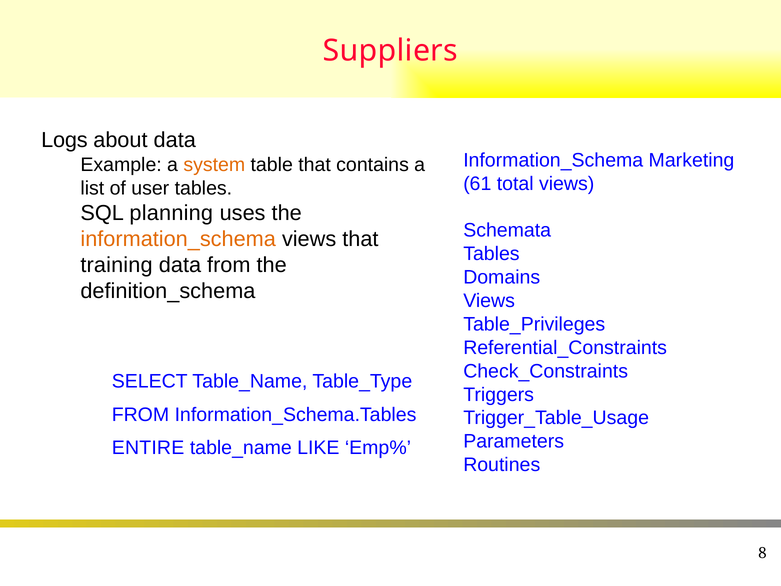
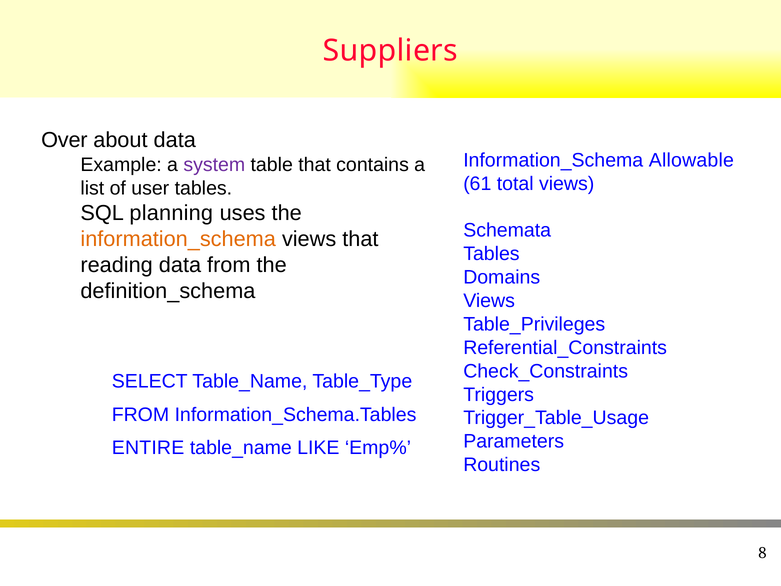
Logs: Logs -> Over
Marketing: Marketing -> Allowable
system colour: orange -> purple
training: training -> reading
